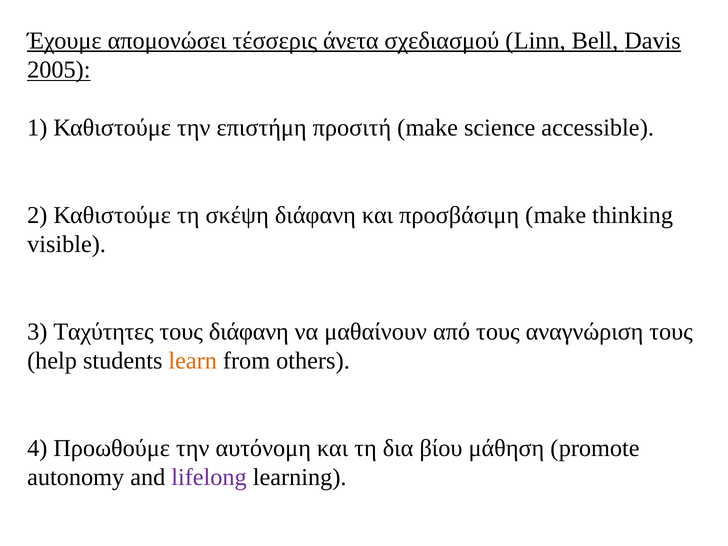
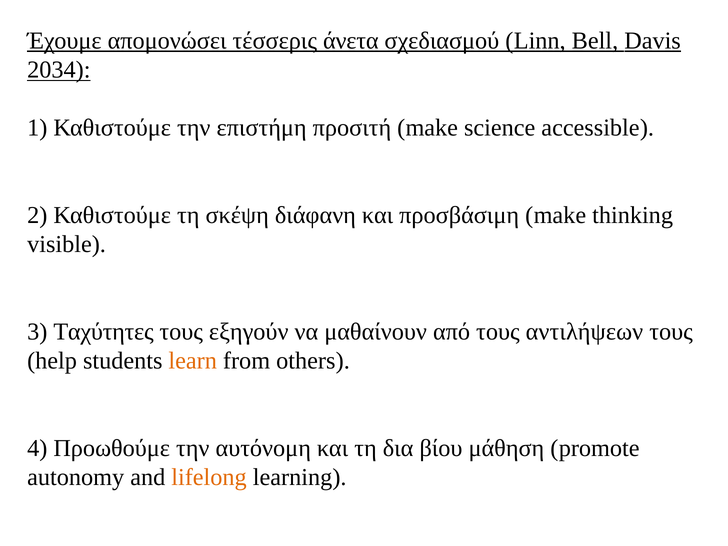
2005: 2005 -> 2034
τους διάφανη: διάφανη -> εξηγούν
αναγνώριση: αναγνώριση -> αντιλήψεων
lifelong colour: purple -> orange
